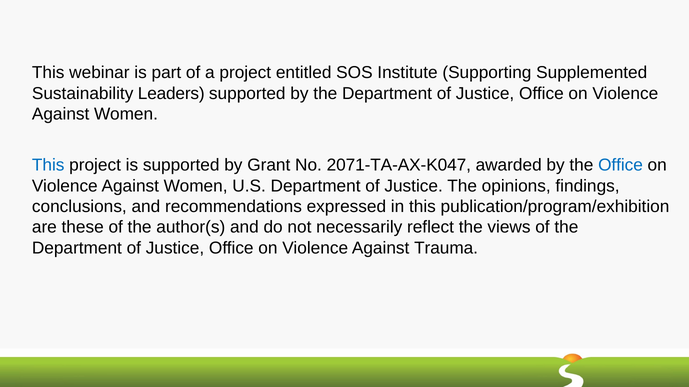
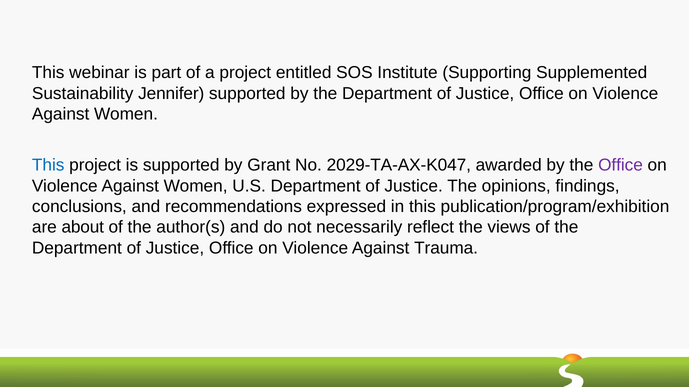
Leaders: Leaders -> Jennifer
2071-TA-AX-K047: 2071-TA-AX-K047 -> 2029-TA-AX-K047
Office at (621, 166) colour: blue -> purple
these: these -> about
